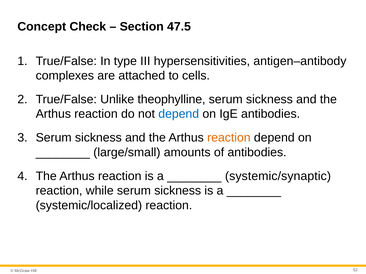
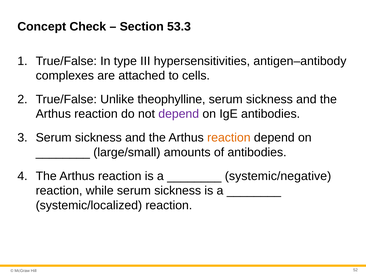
47.5: 47.5 -> 53.3
depend at (179, 114) colour: blue -> purple
systemic/synaptic: systemic/synaptic -> systemic/negative
